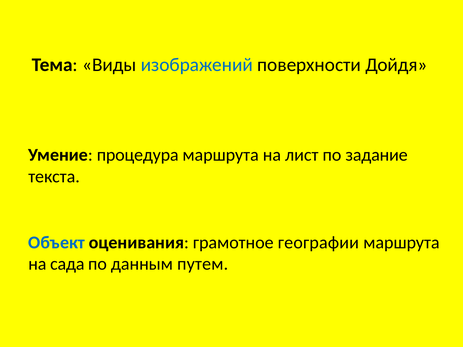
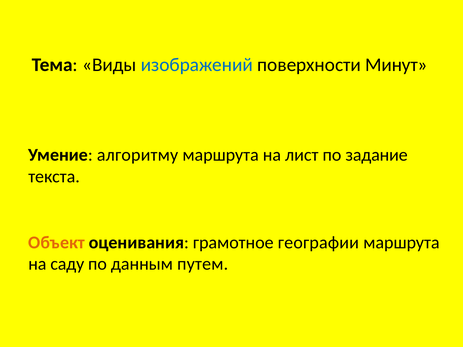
Дойдя: Дойдя -> Минут
процедура: процедура -> алгоритму
Объект colour: blue -> orange
сада: сада -> саду
